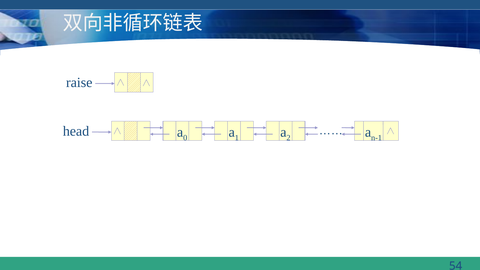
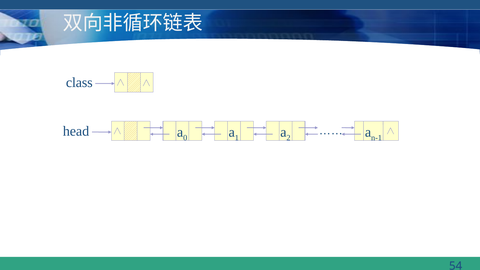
raise: raise -> class
